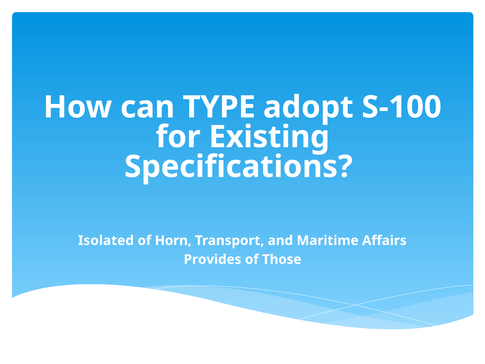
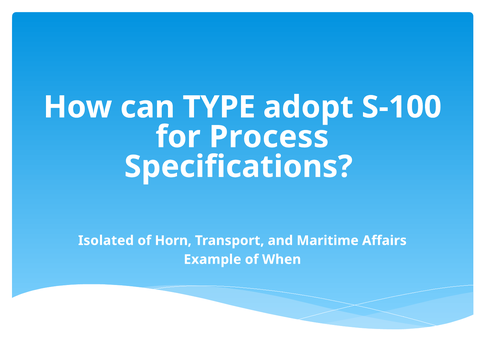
Existing: Existing -> Process
Provides: Provides -> Example
Those: Those -> When
